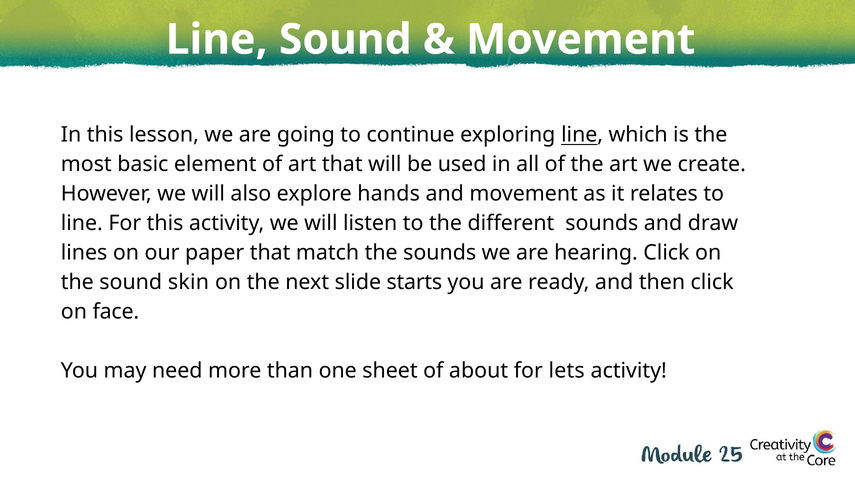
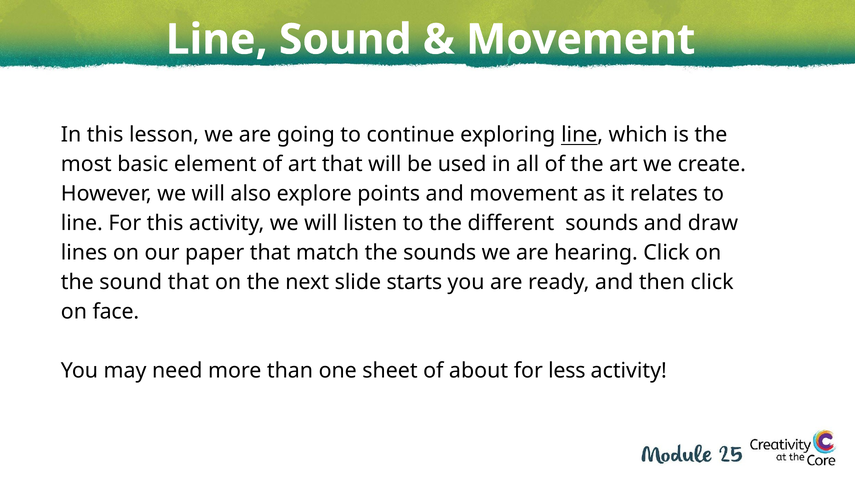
hands: hands -> points
sound skin: skin -> that
lets: lets -> less
